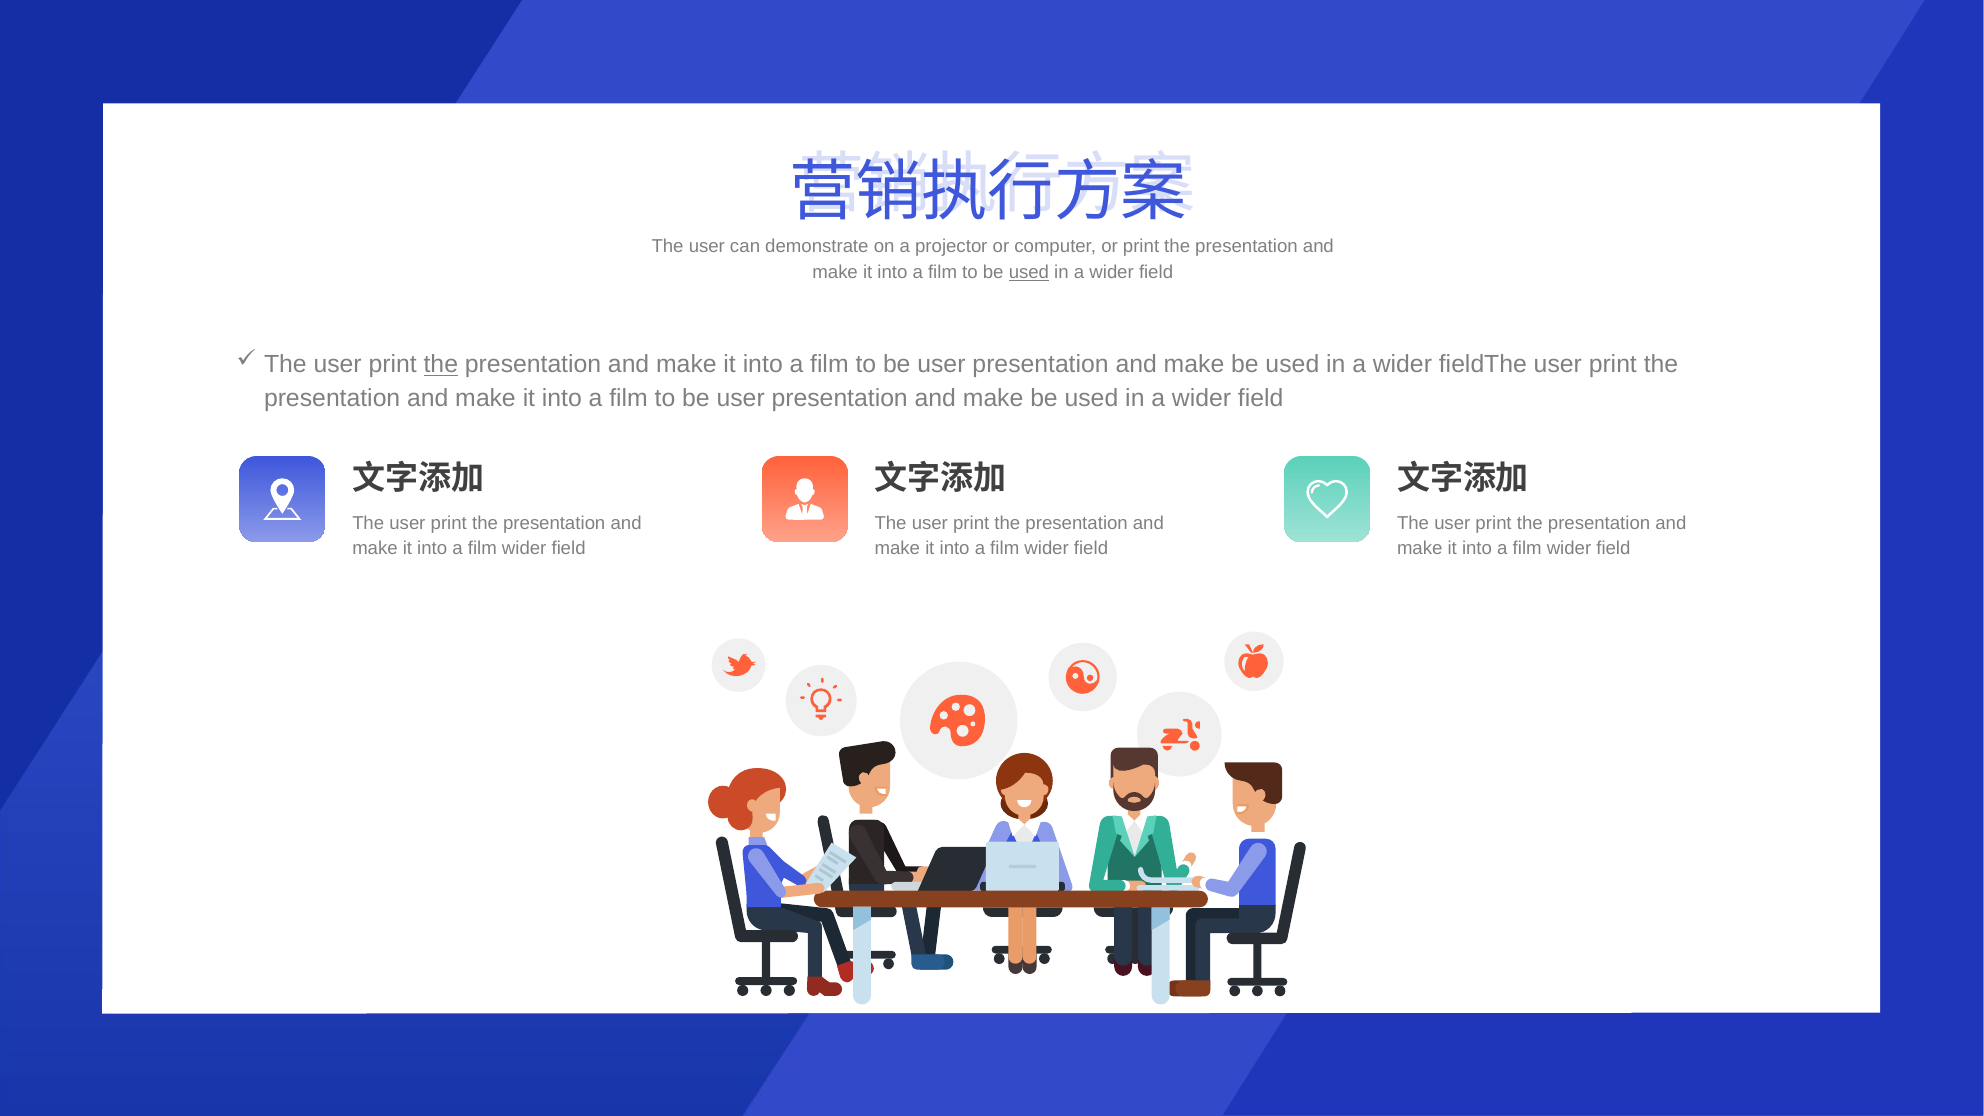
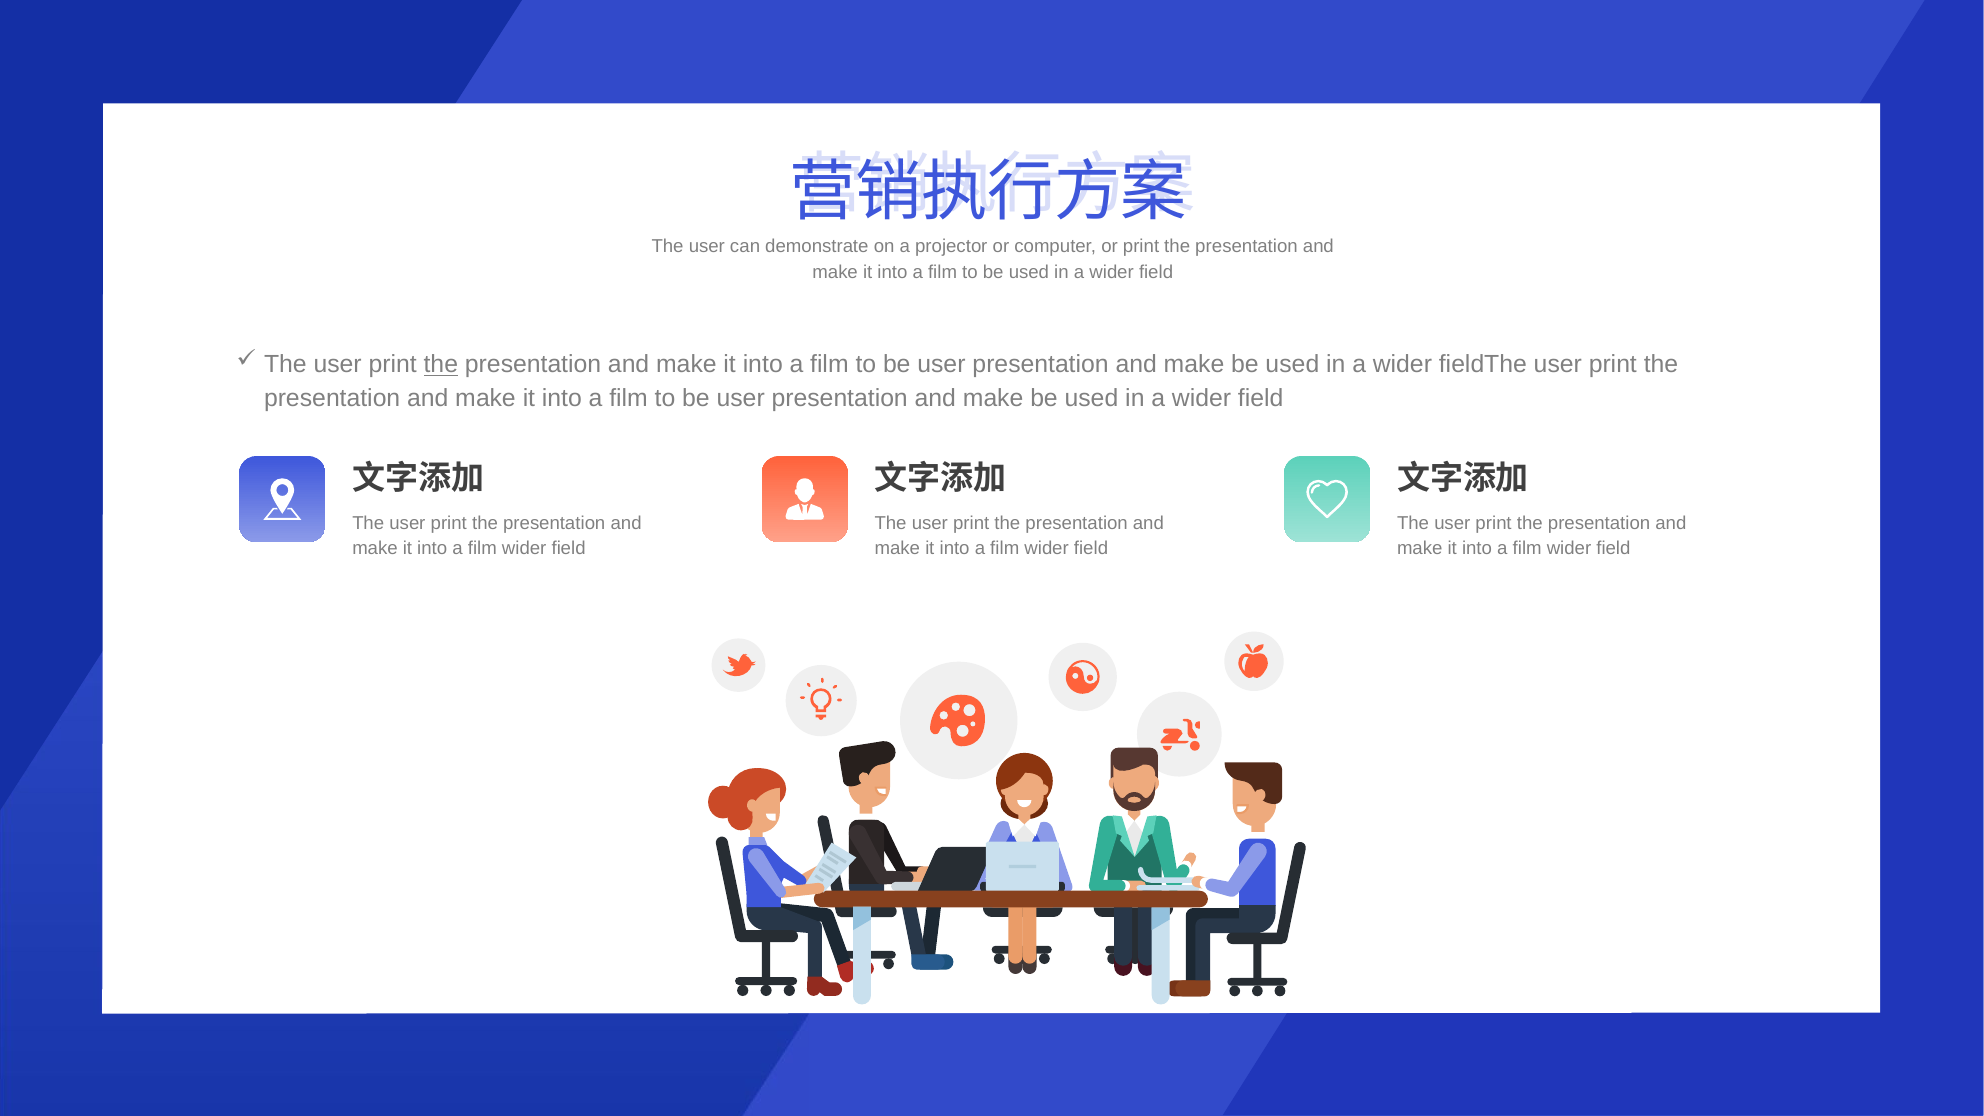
used at (1029, 272) underline: present -> none
